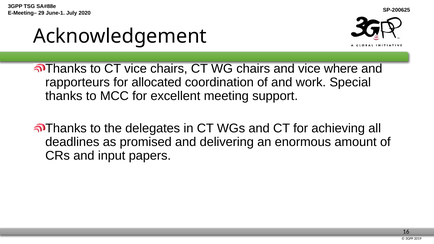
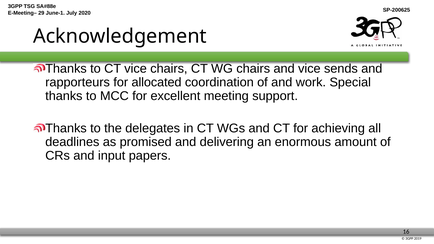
where: where -> sends
